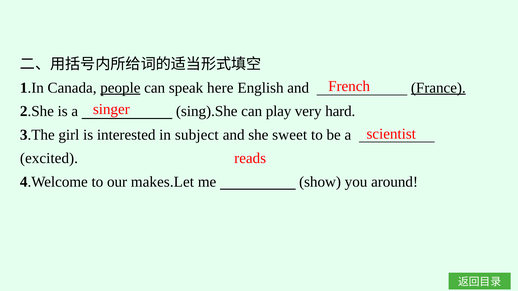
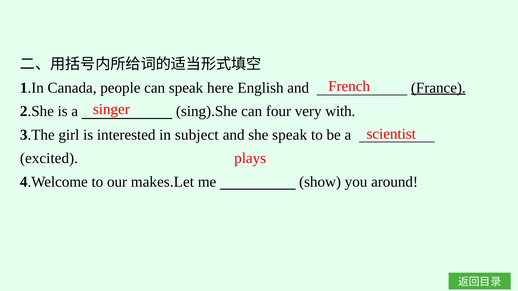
people underline: present -> none
play: play -> four
hard: hard -> with
she sweet: sweet -> speak
reads: reads -> plays
